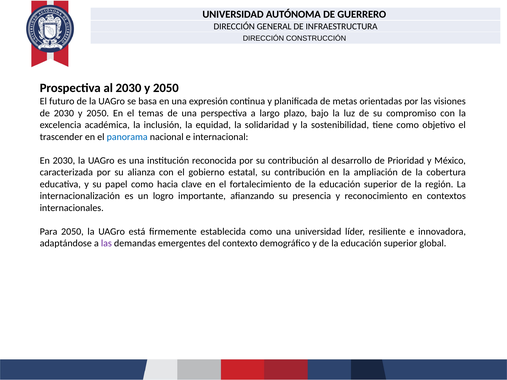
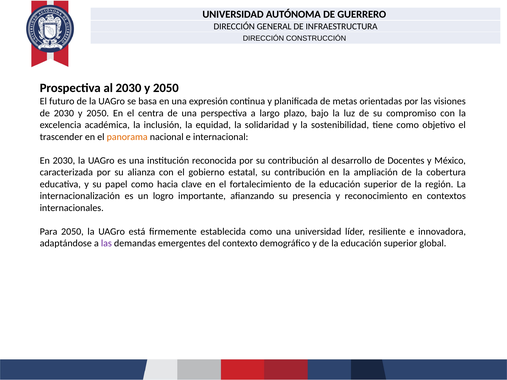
temas: temas -> centra
panorama colour: blue -> orange
Prioridad: Prioridad -> Docentes
